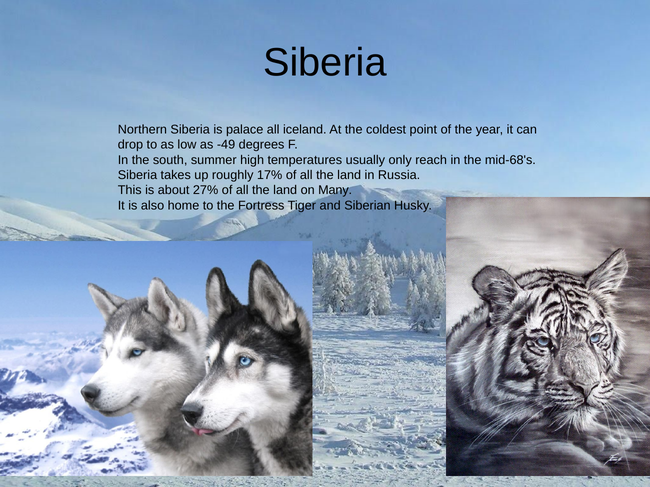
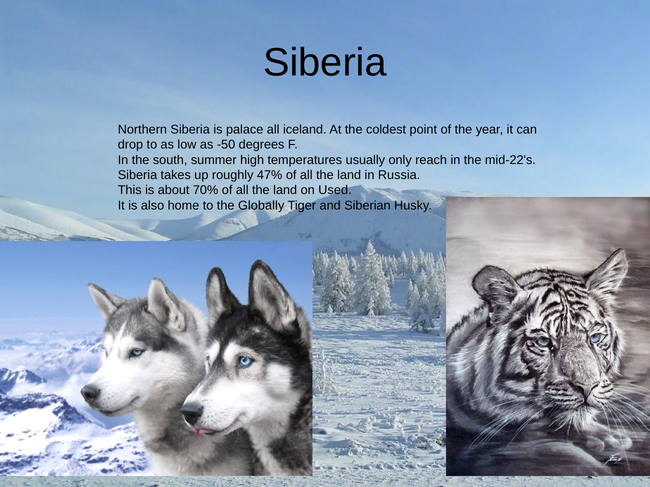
-49: -49 -> -50
mid-68's: mid-68's -> mid-22's
17%: 17% -> 47%
27%: 27% -> 70%
Many: Many -> Used
Fortress: Fortress -> Globally
